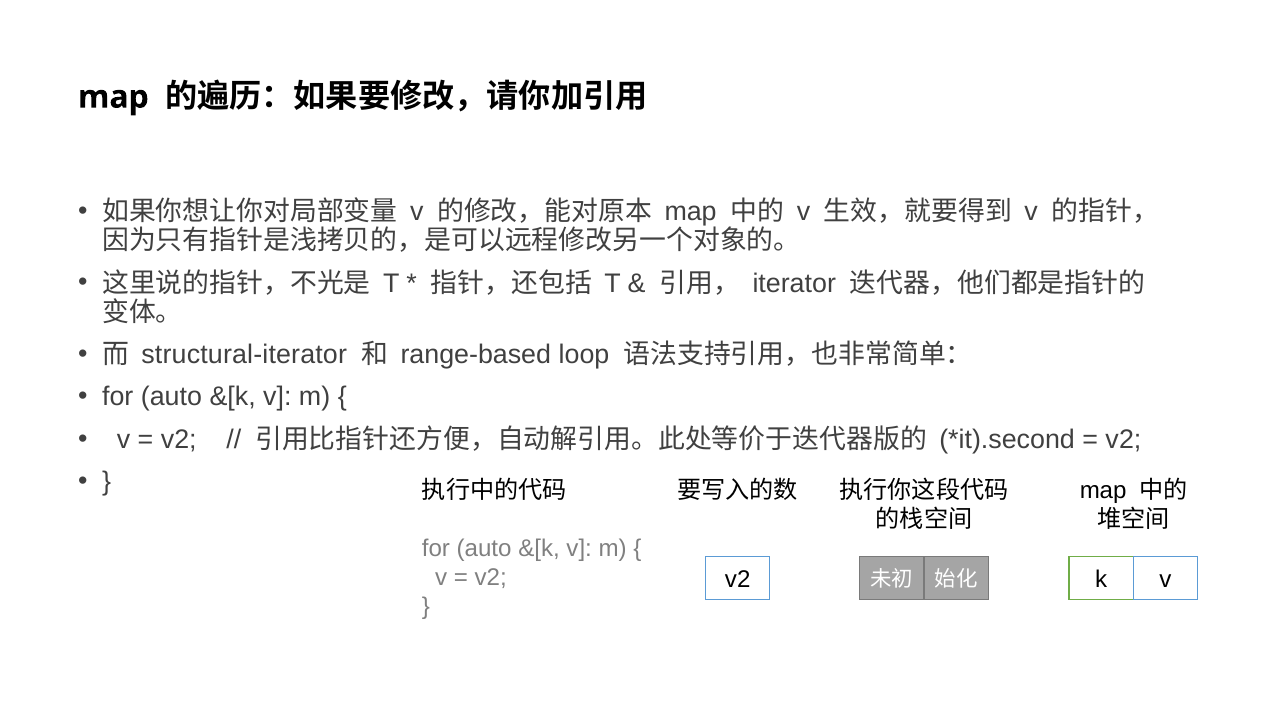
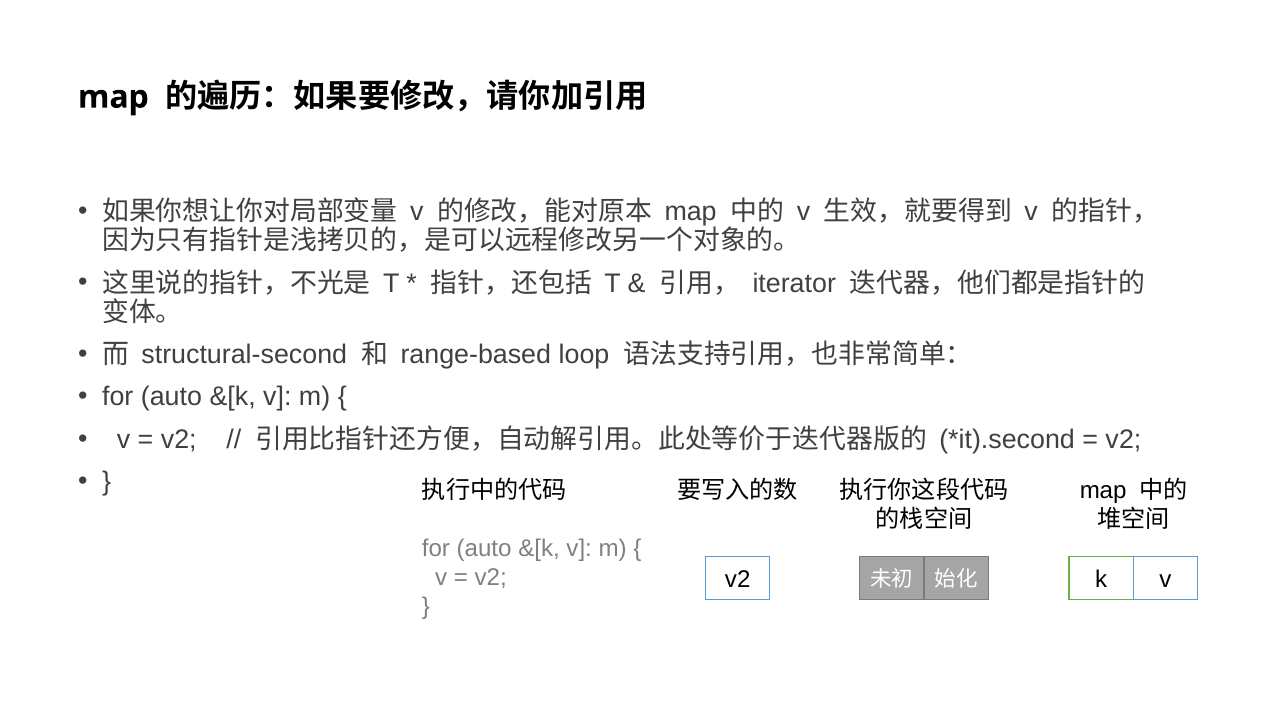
structural-iterator: structural-iterator -> structural-second
